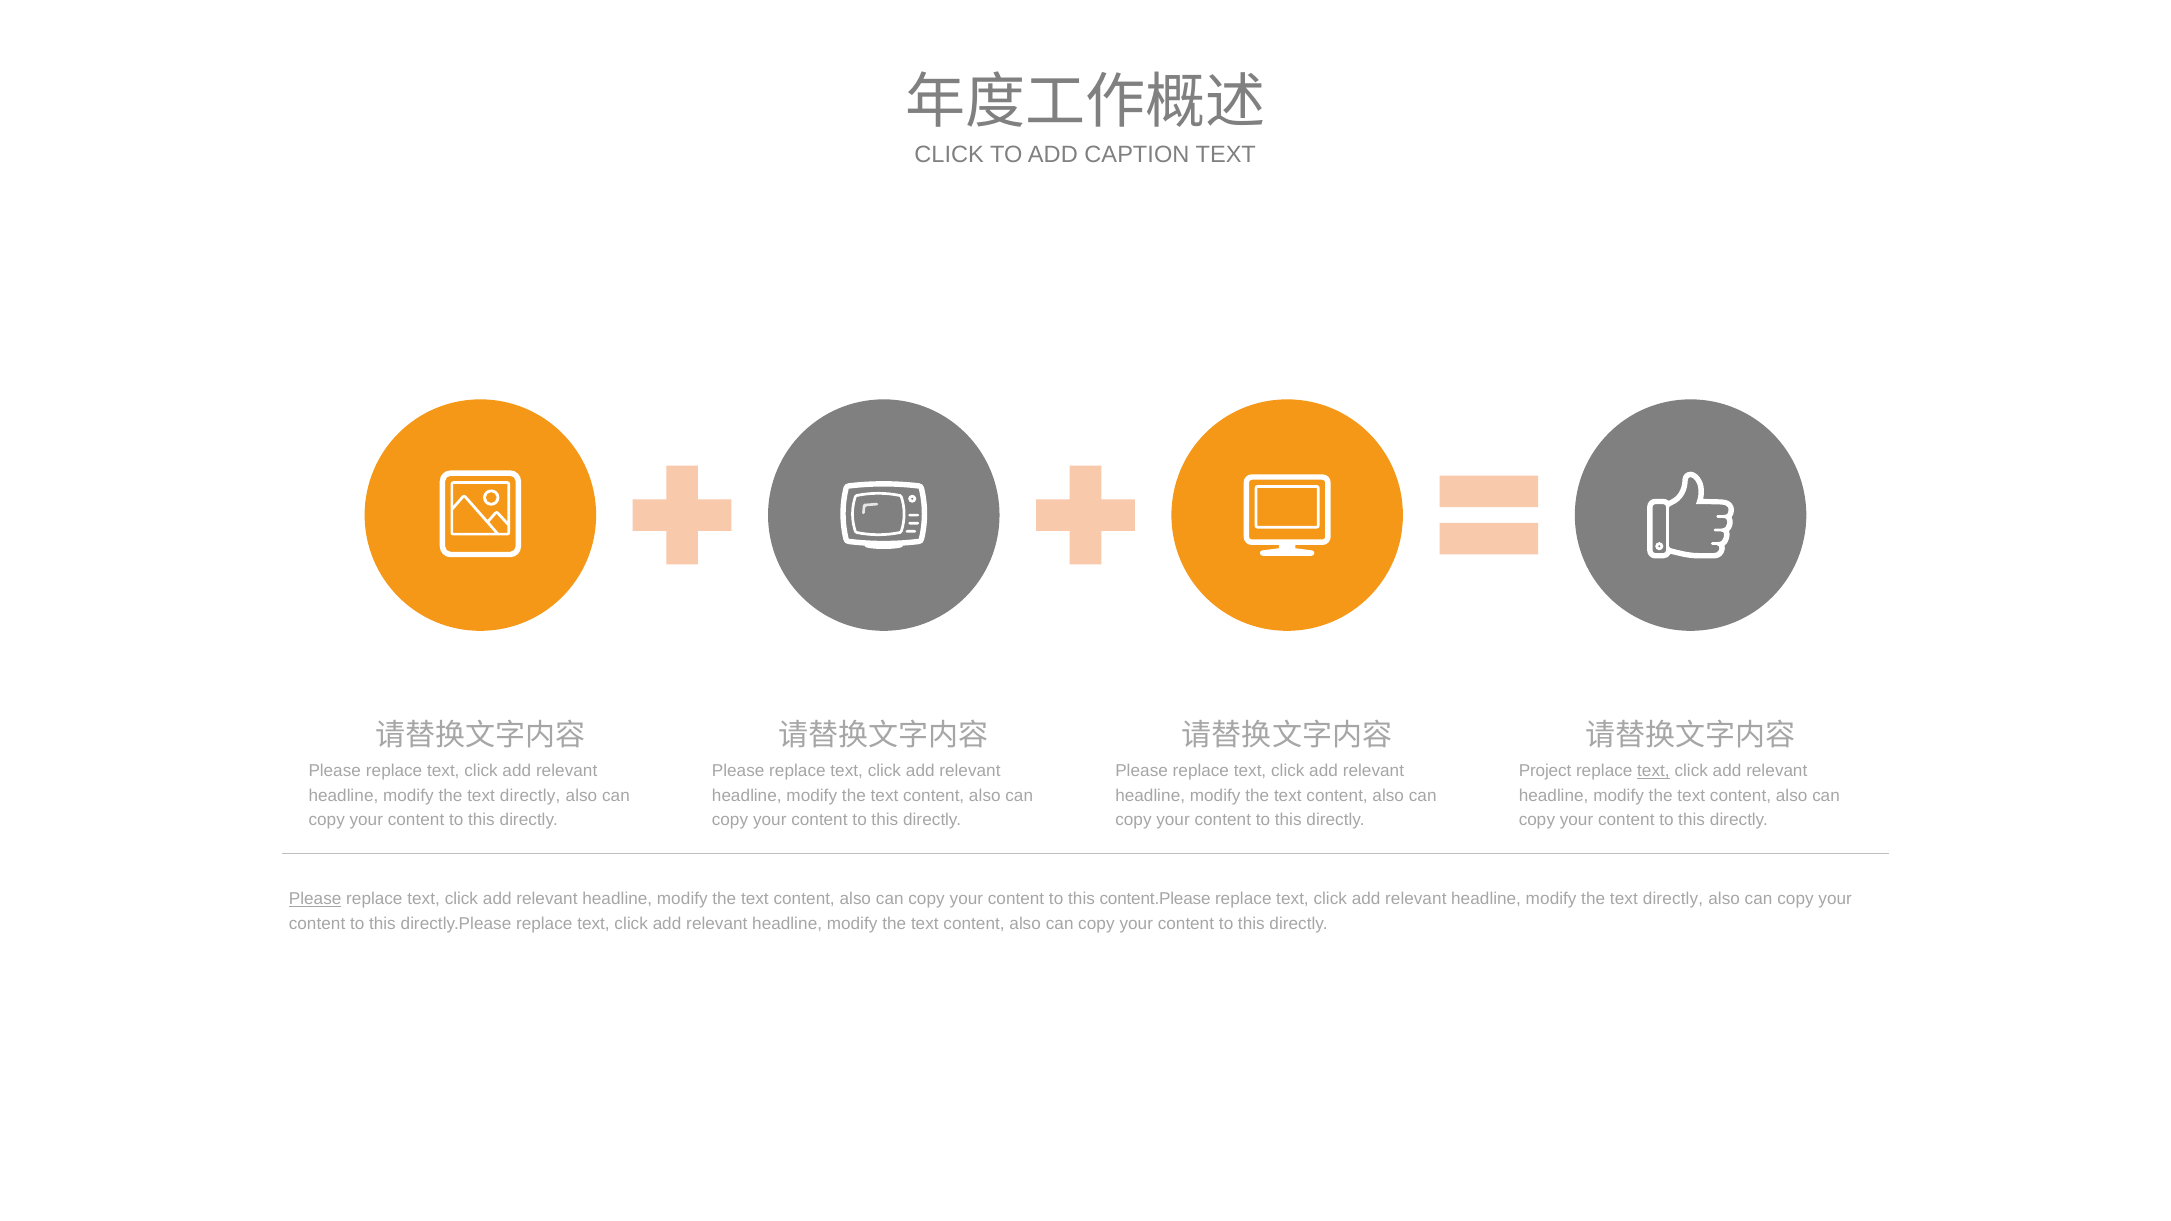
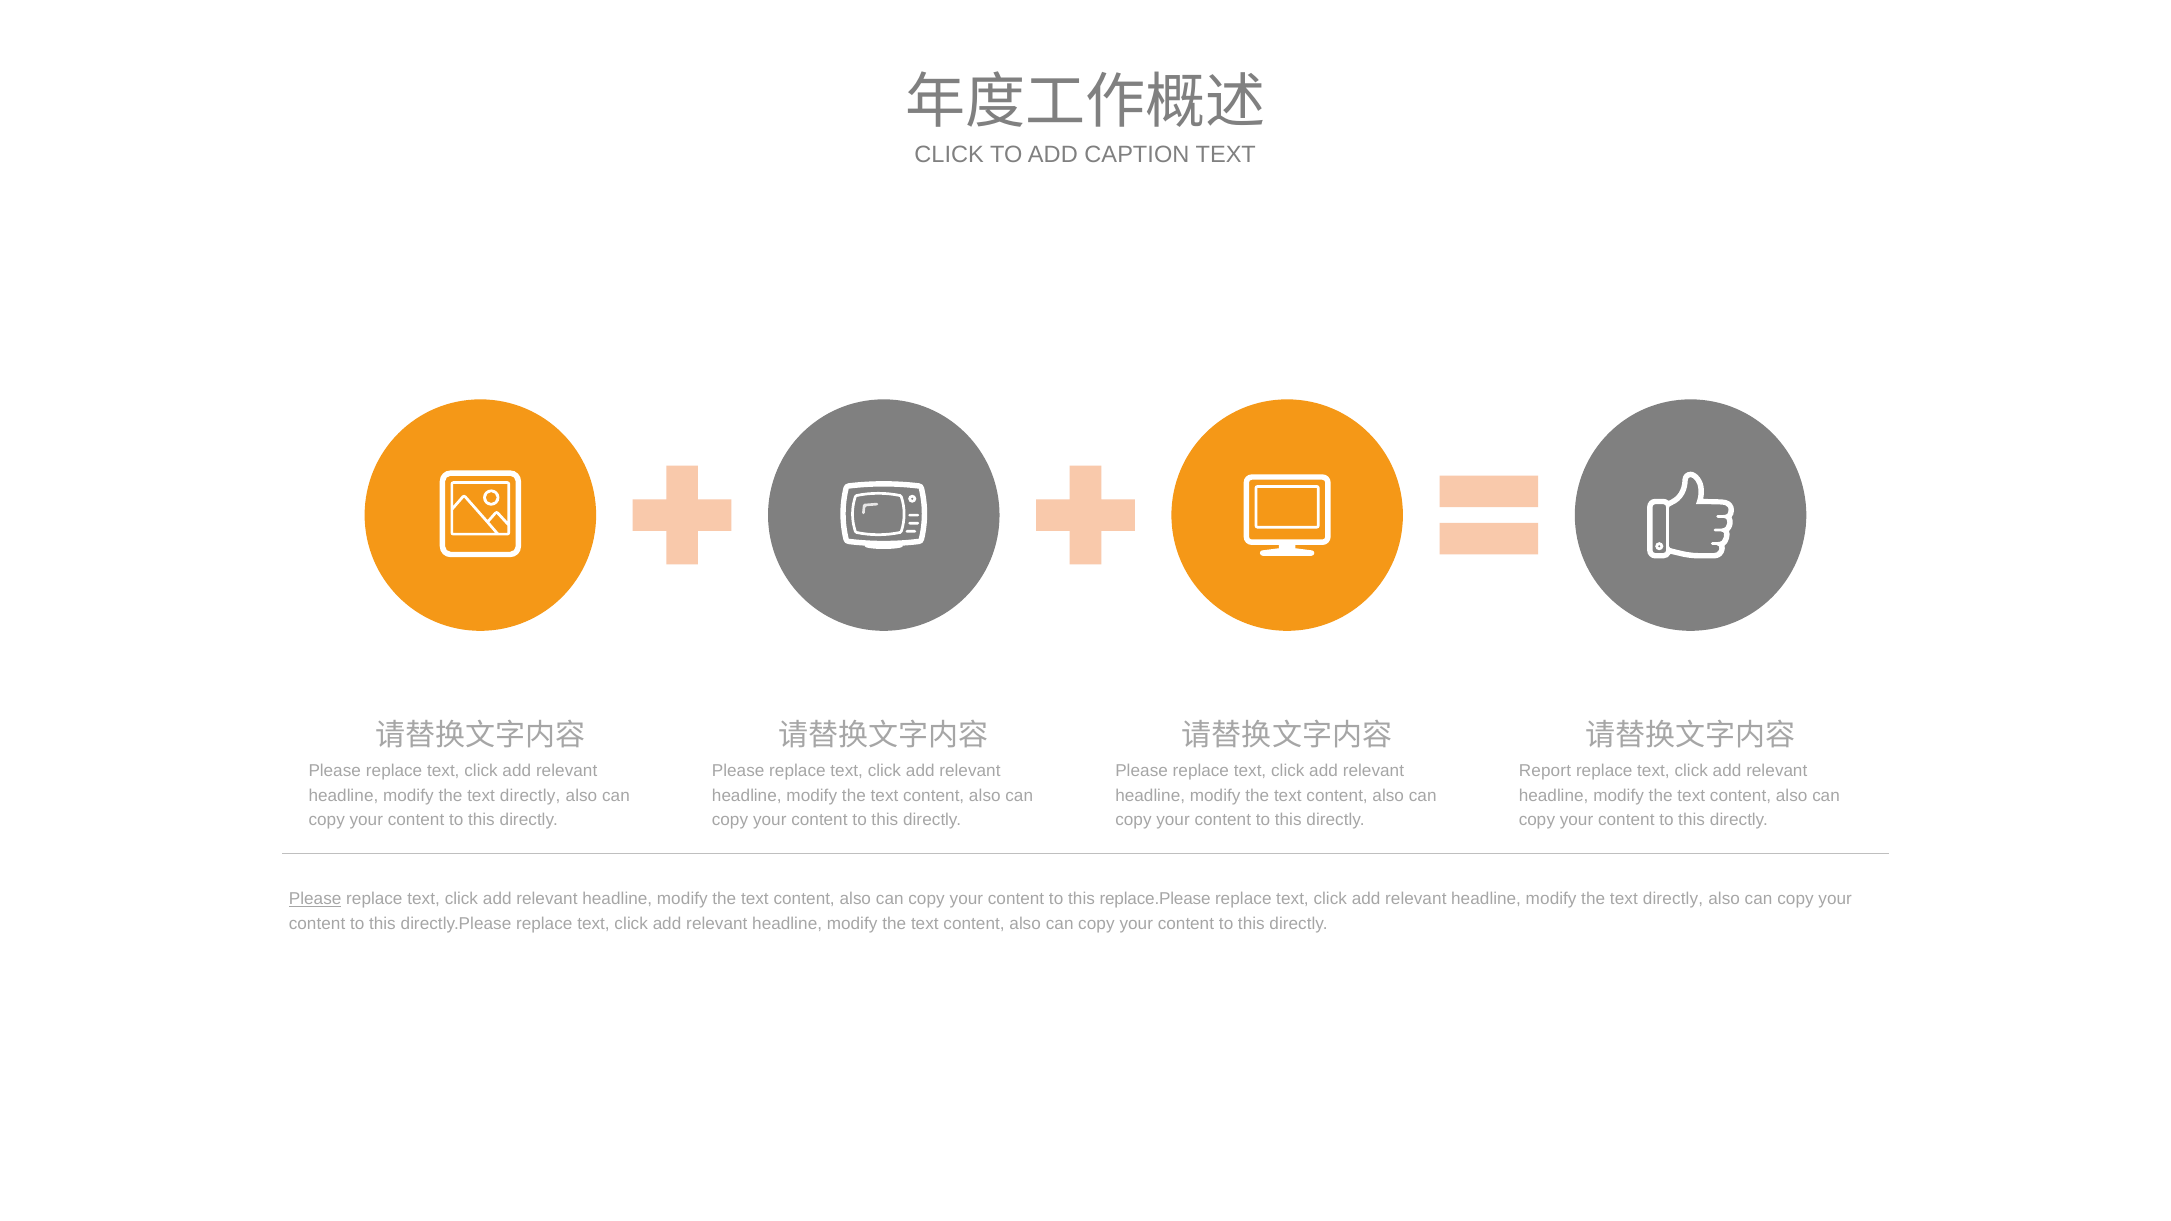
Project: Project -> Report
text at (1653, 771) underline: present -> none
content.Please: content.Please -> replace.Please
